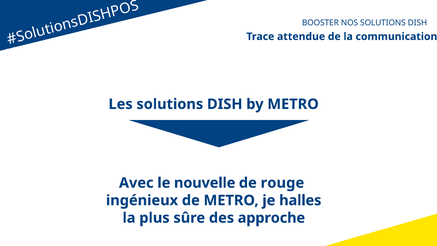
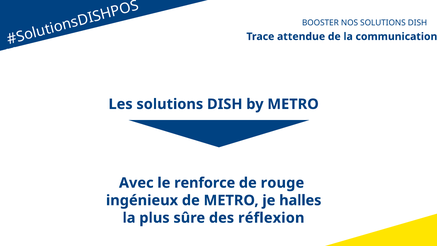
nouvelle: nouvelle -> renforce
approche: approche -> réflexion
